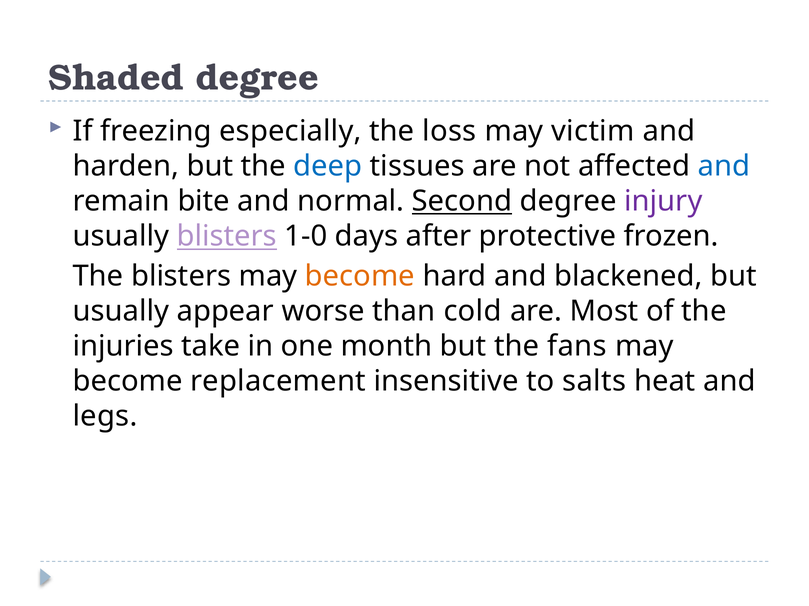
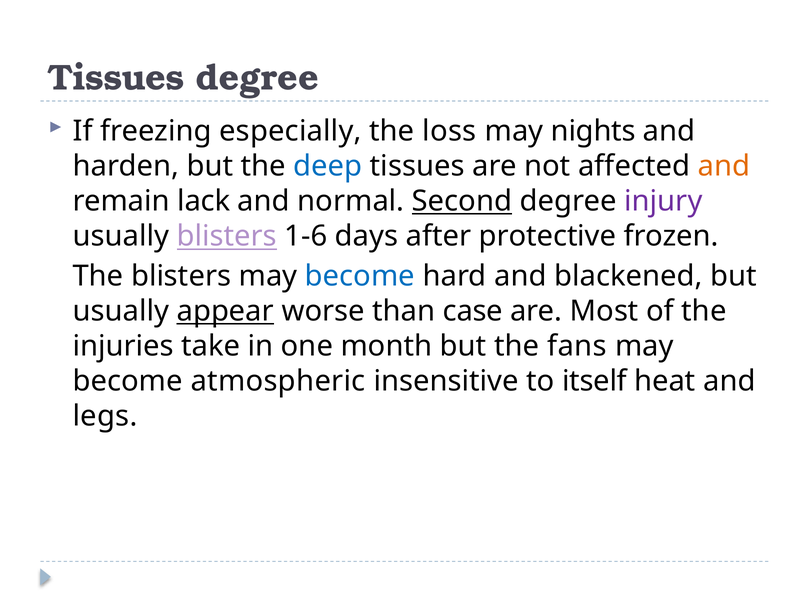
Shaded at (116, 78): Shaded -> Tissues
victim: victim -> nights
and at (724, 166) colour: blue -> orange
bite: bite -> lack
1-0: 1-0 -> 1-6
become at (360, 276) colour: orange -> blue
appear underline: none -> present
cold: cold -> case
replacement: replacement -> atmospheric
salts: salts -> itself
